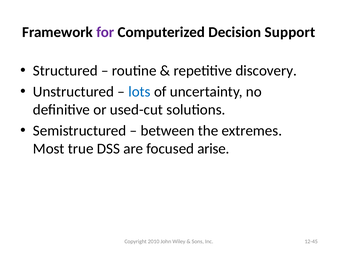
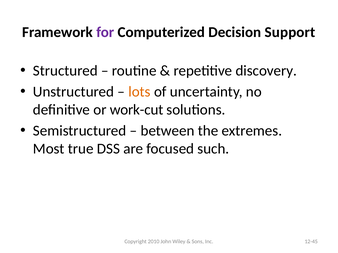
lots colour: blue -> orange
used-cut: used-cut -> work-cut
arise: arise -> such
